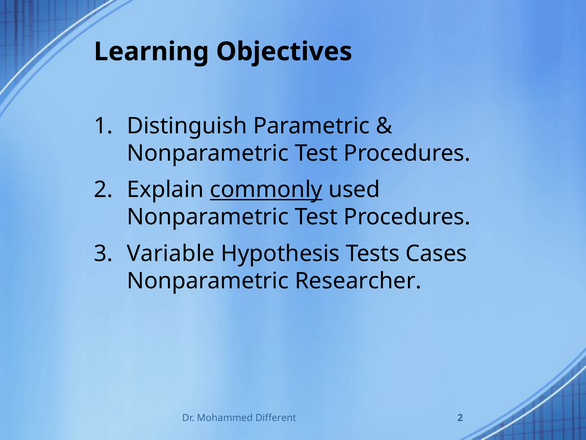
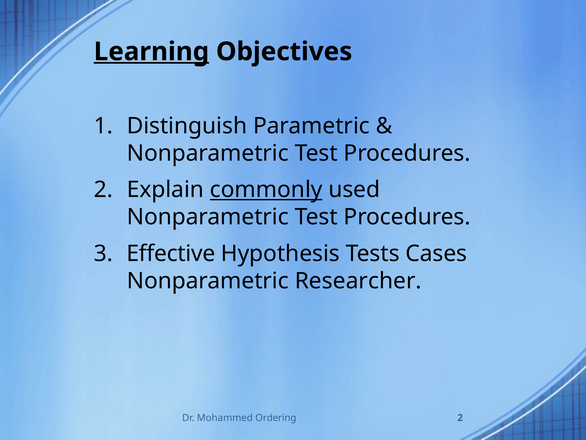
Learning underline: none -> present
Variable: Variable -> Effective
Different: Different -> Ordering
